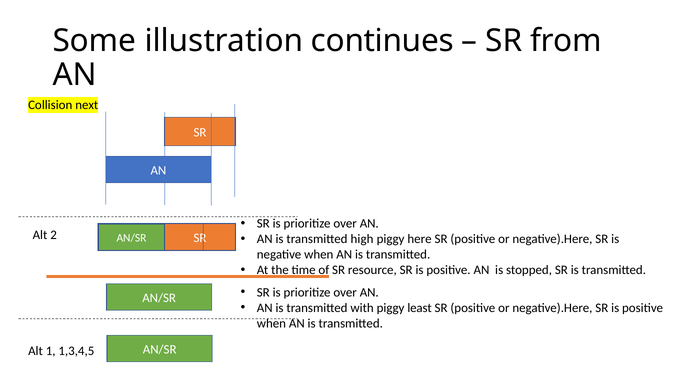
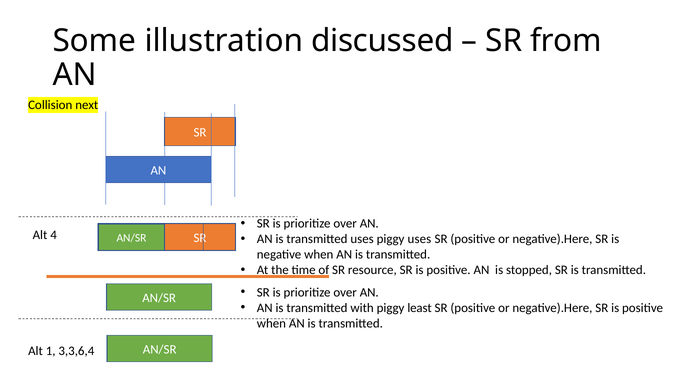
continues: continues -> discussed
2: 2 -> 4
transmitted high: high -> uses
piggy here: here -> uses
1,3,4,5: 1,3,4,5 -> 3,3,6,4
